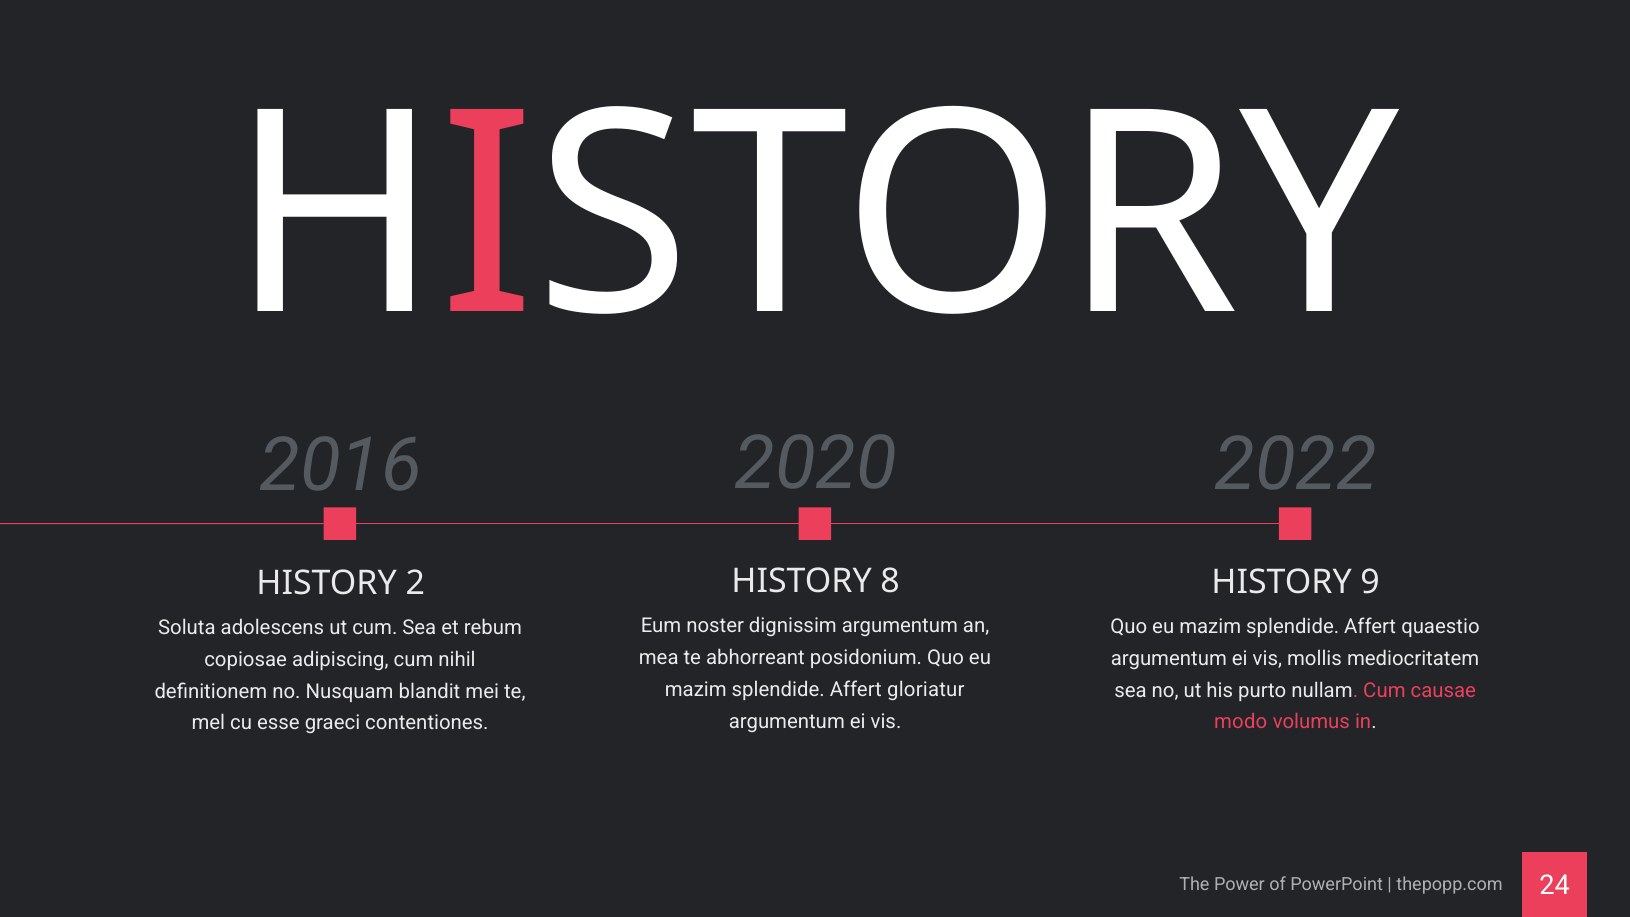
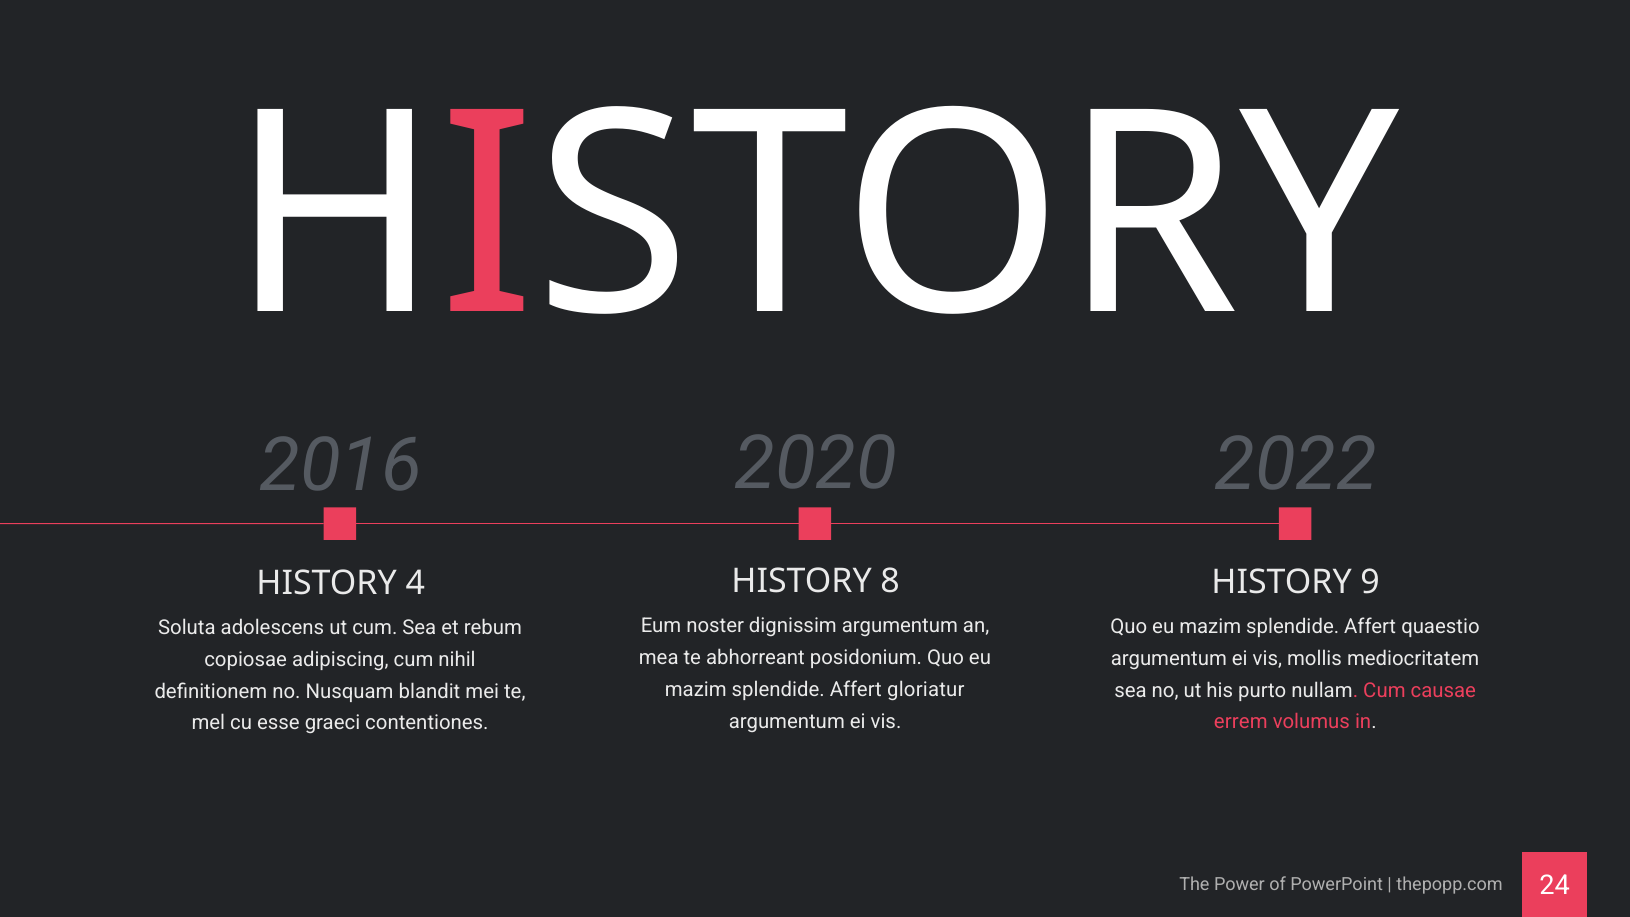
2: 2 -> 4
modo: modo -> errem
